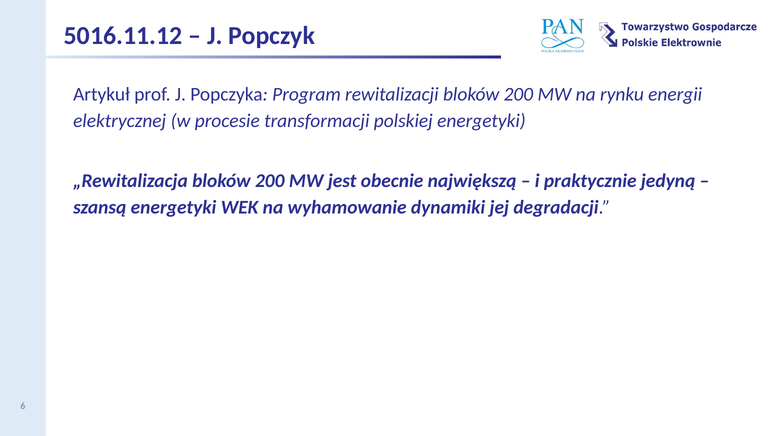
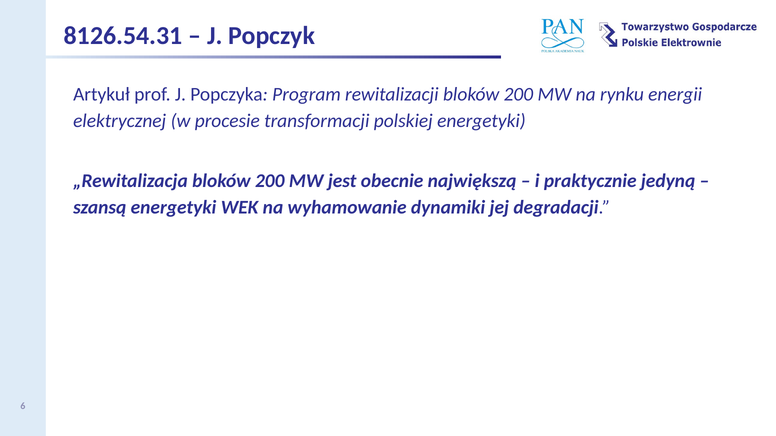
5016.11.12: 5016.11.12 -> 8126.54.31
